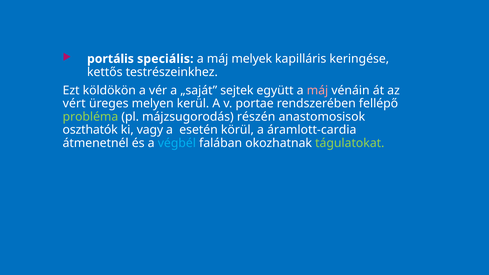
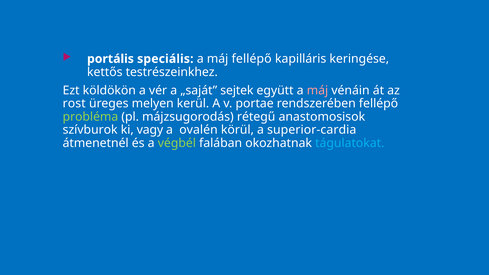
máj melyek: melyek -> fellépő
vért: vért -> rost
részén: részén -> rétegű
oszthatók: oszthatók -> szívburok
esetén: esetén -> ovalén
áramlott-cardia: áramlott-cardia -> superior-cardia
végbél colour: light blue -> light green
tágulatokat colour: light green -> light blue
